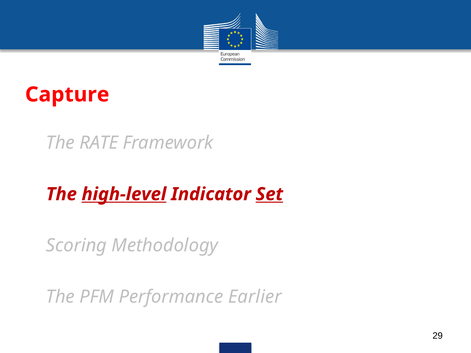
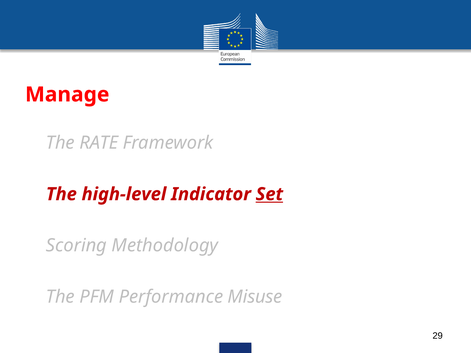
Capture: Capture -> Manage
high-level underline: present -> none
Earlier: Earlier -> Misuse
